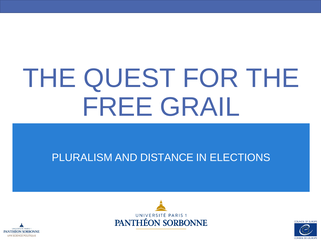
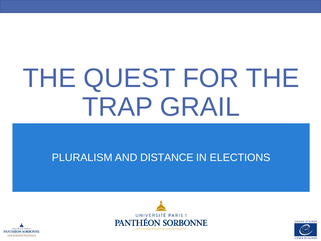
FREE: FREE -> TRAP
